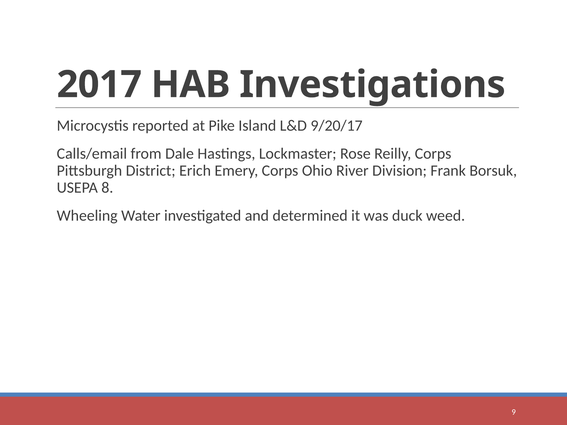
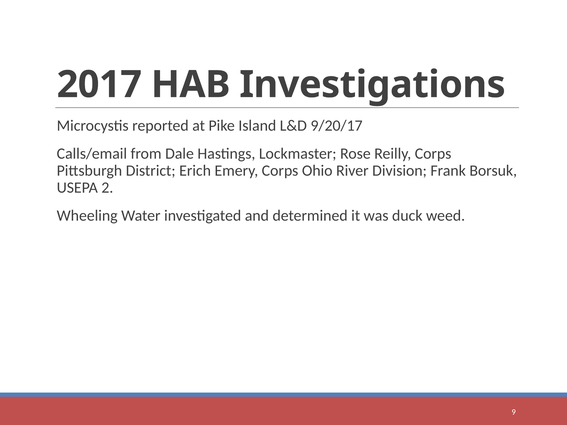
8: 8 -> 2
